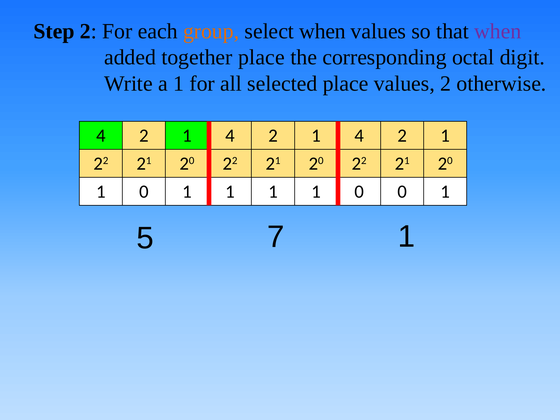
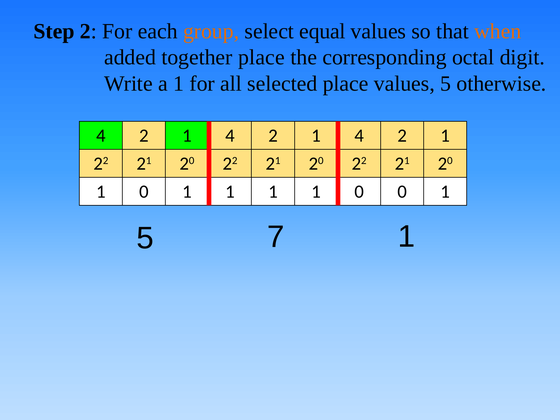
select when: when -> equal
when at (498, 31) colour: purple -> orange
values 2: 2 -> 5
